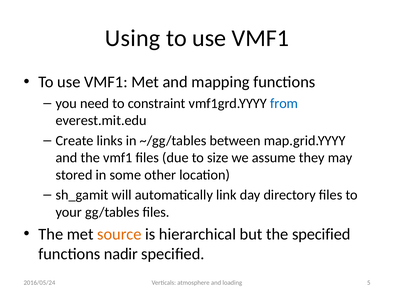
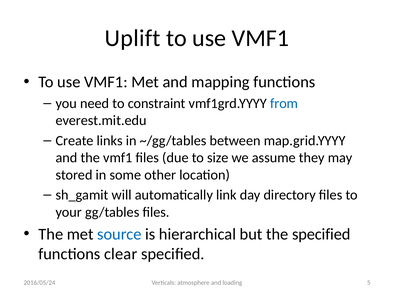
Using: Using -> Uplift
source colour: orange -> blue
nadir: nadir -> clear
